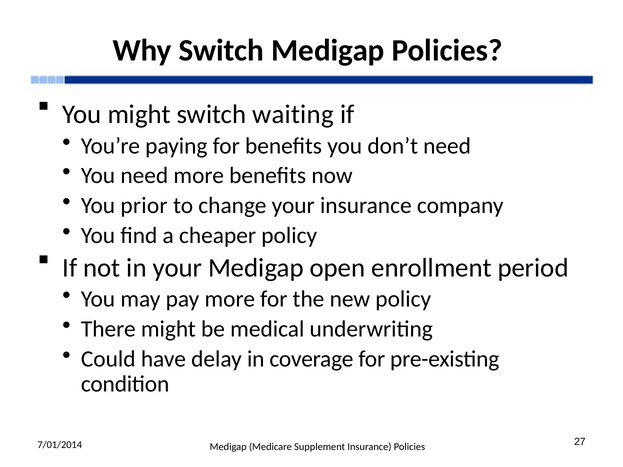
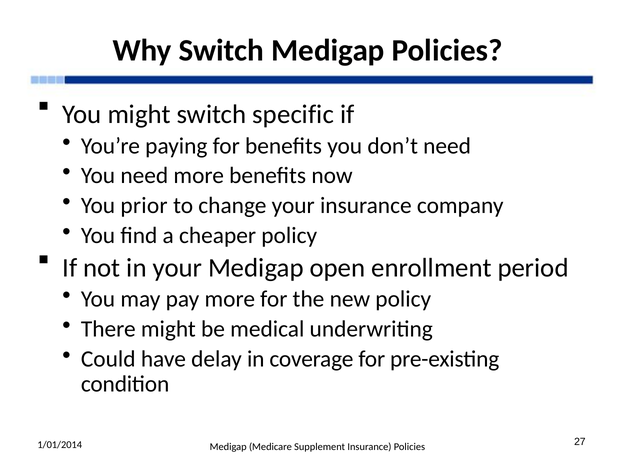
waiting: waiting -> specific
7/01/2014: 7/01/2014 -> 1/01/2014
